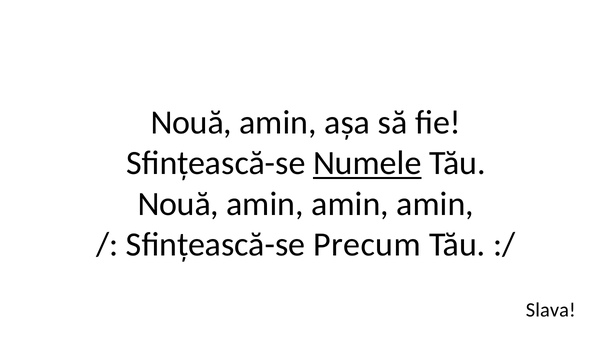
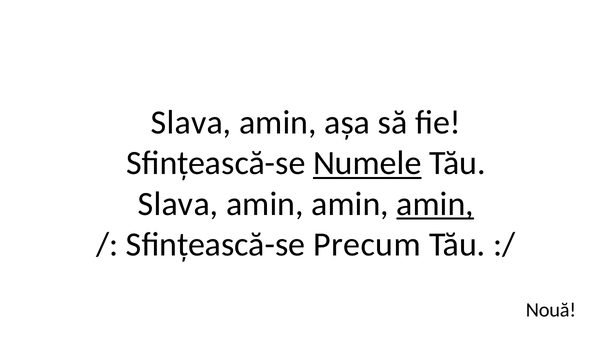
Nouă at (191, 123): Nouă -> Slava
Nouă at (178, 204): Nouă -> Slava
amin at (435, 204) underline: none -> present
Slava: Slava -> Nouă
